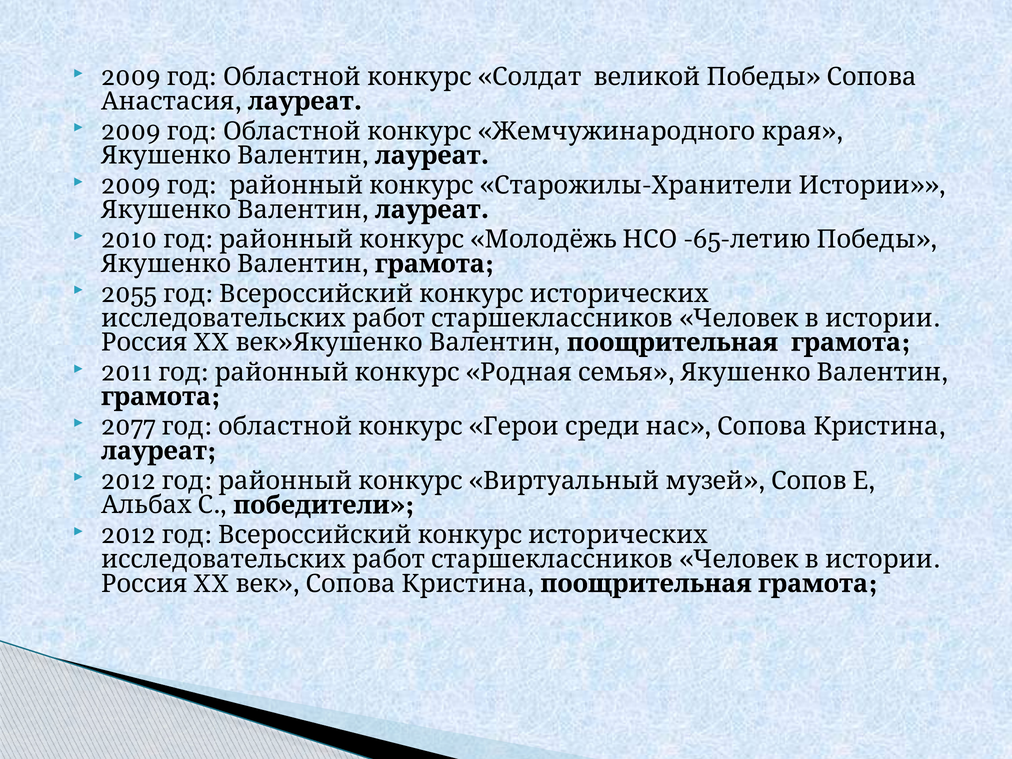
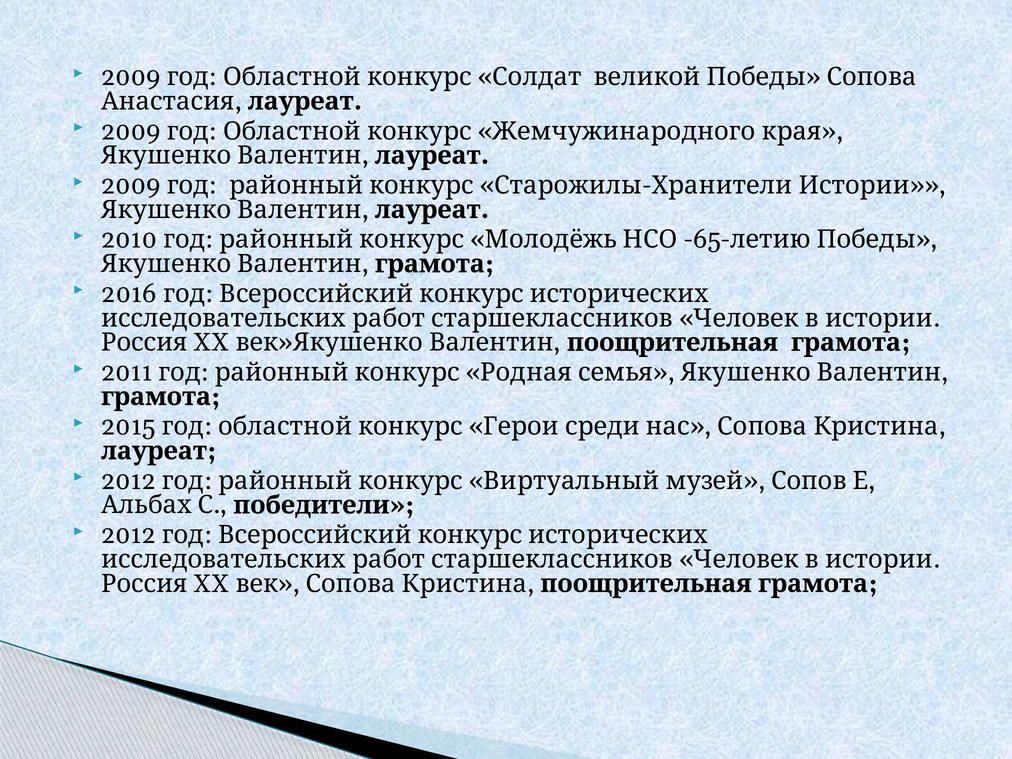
2055: 2055 -> 2016
2077: 2077 -> 2015
